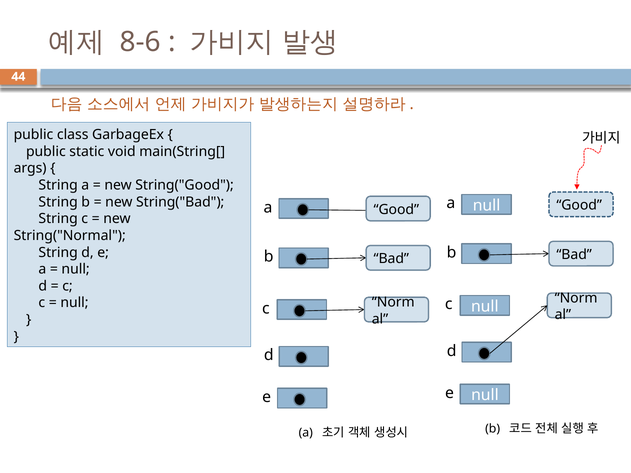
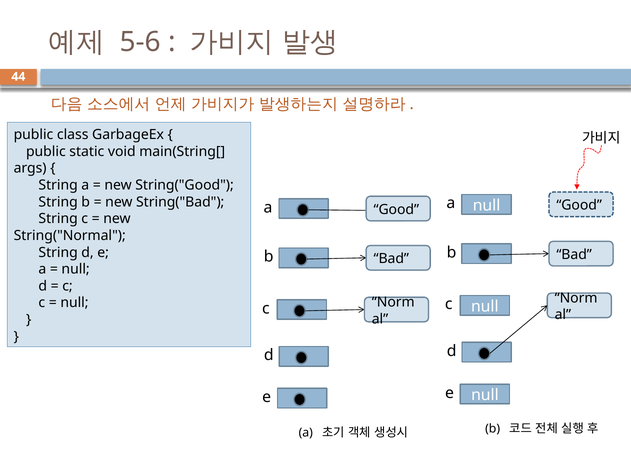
8-6: 8-6 -> 5-6
